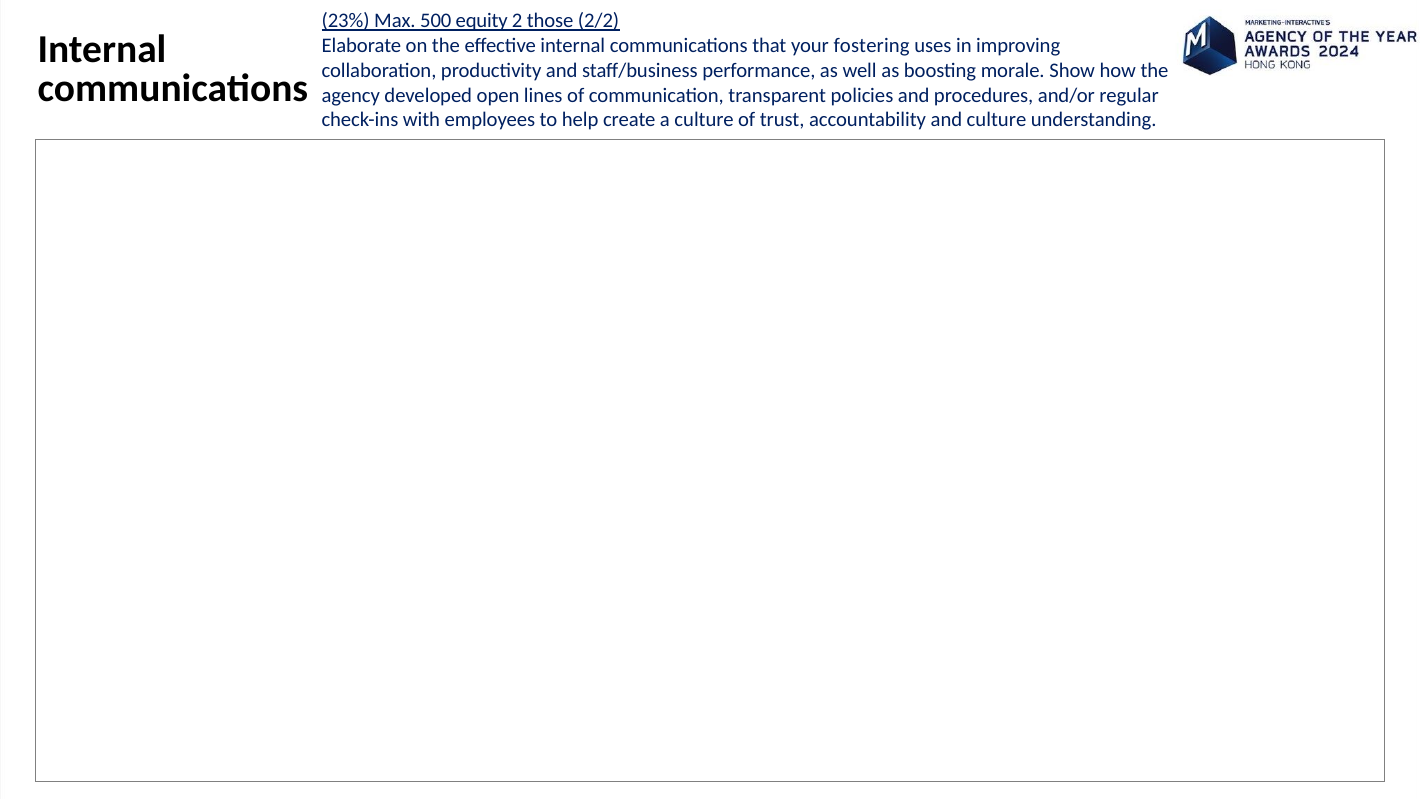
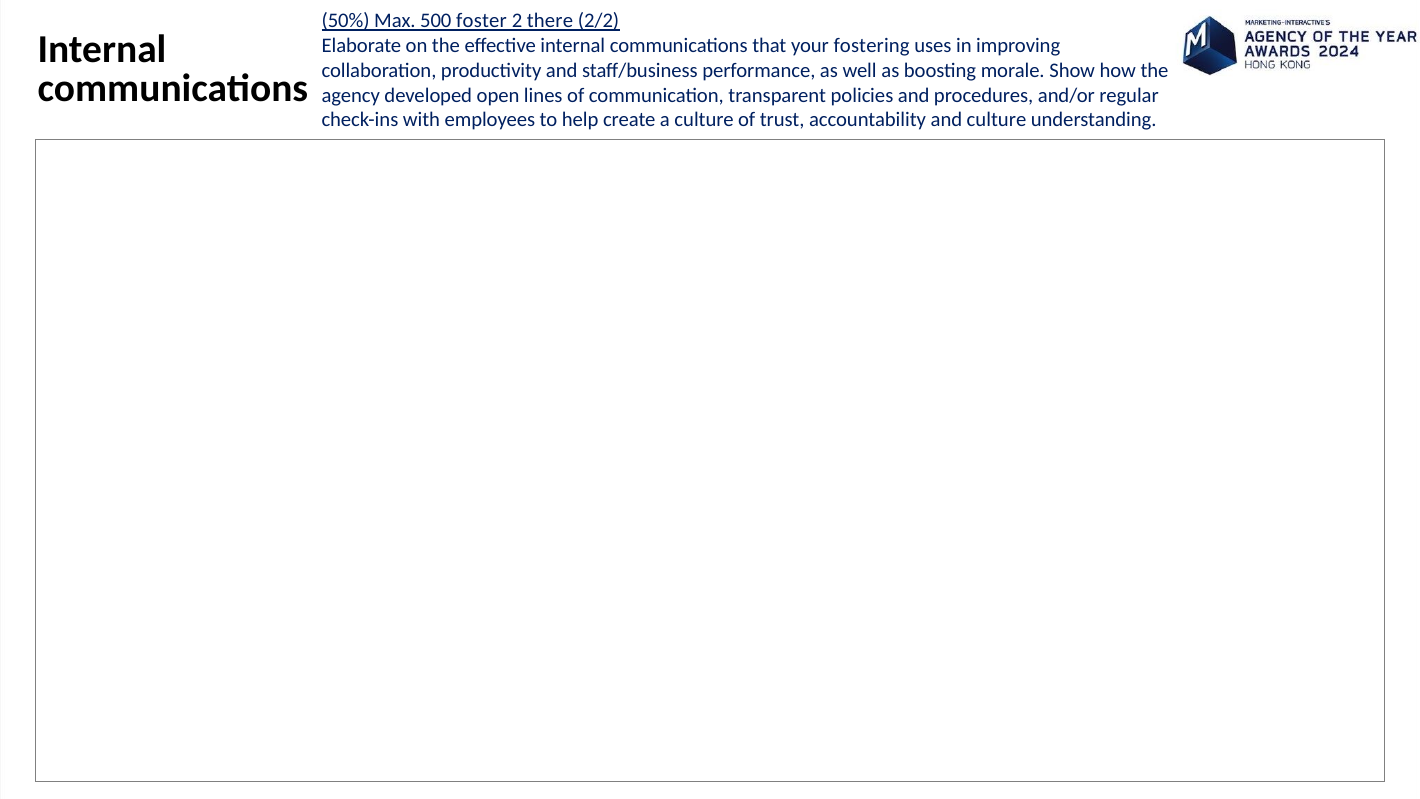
23%: 23% -> 50%
equity: equity -> foster
those: those -> there
